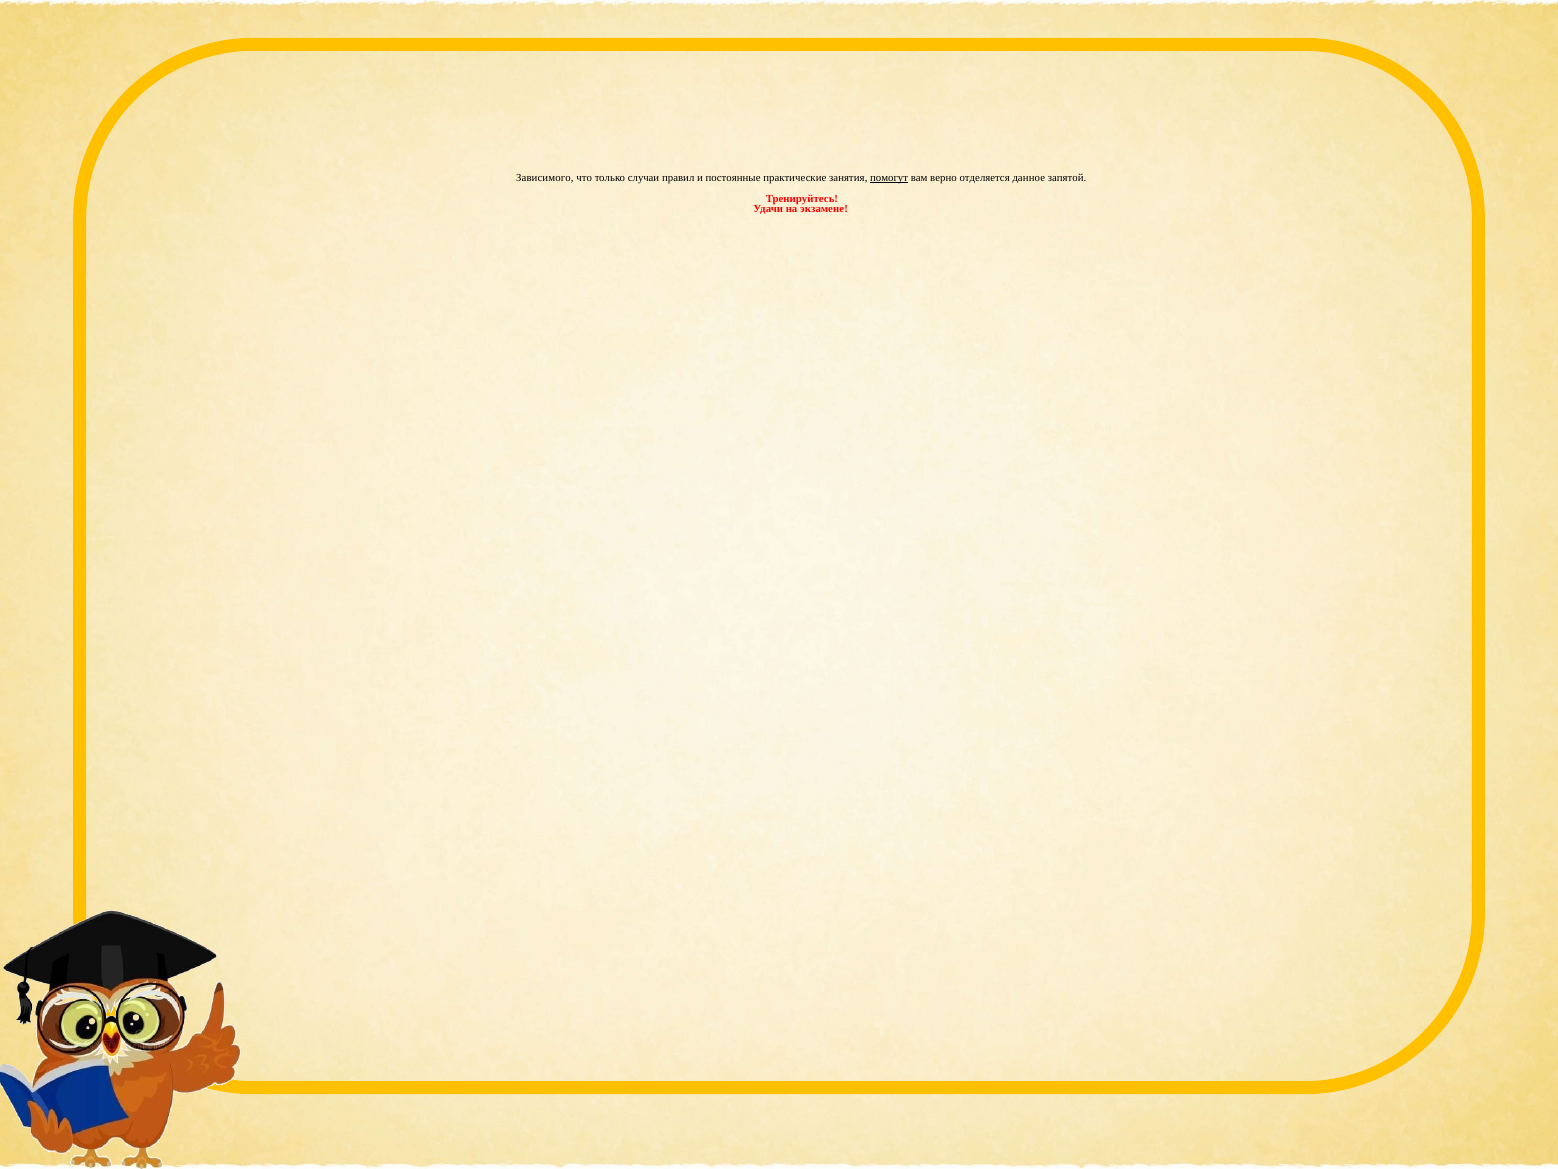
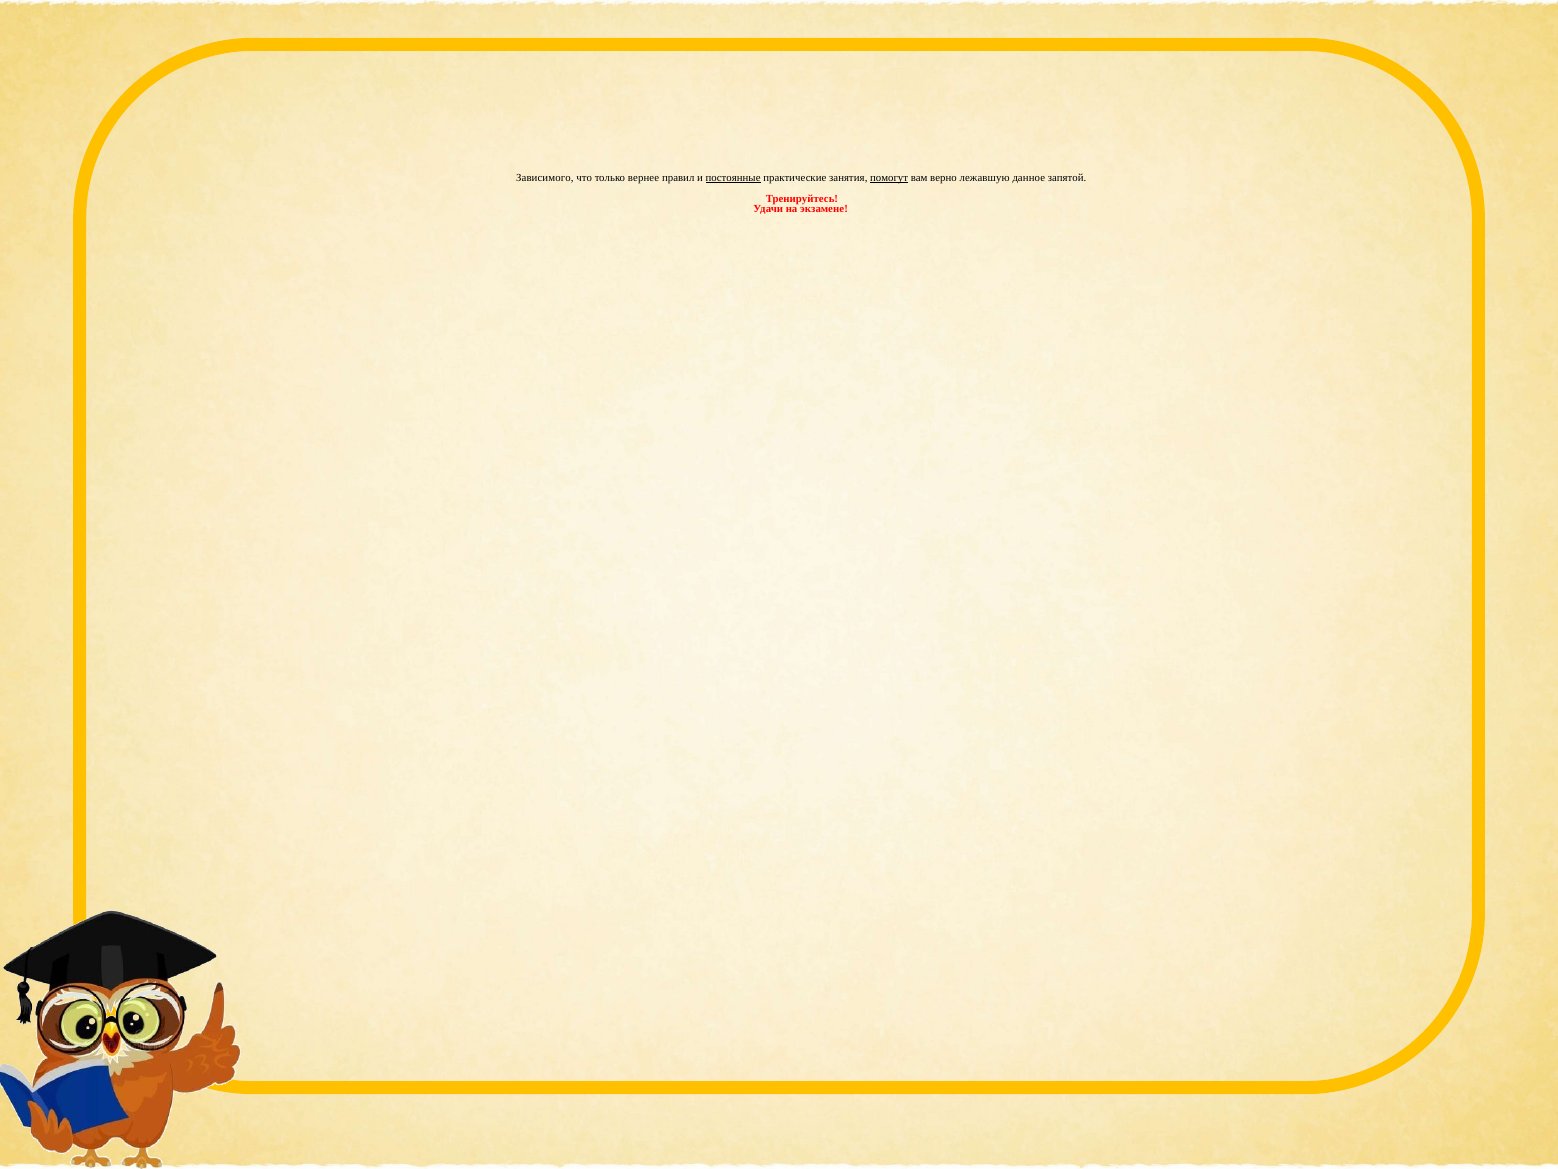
случаи: случаи -> вернее
постоянные underline: none -> present
отделяется: отделяется -> лежавшую
